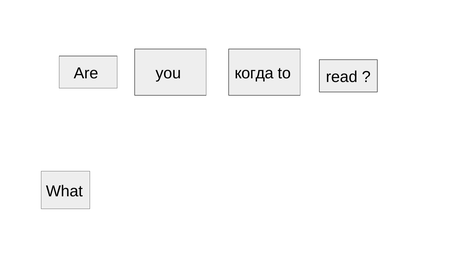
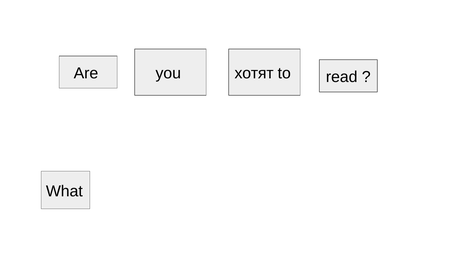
когда: когда -> хотят
